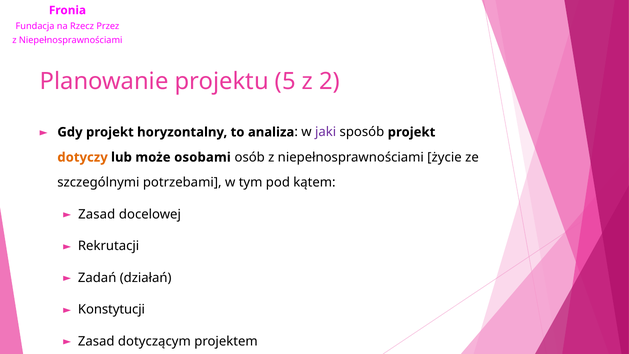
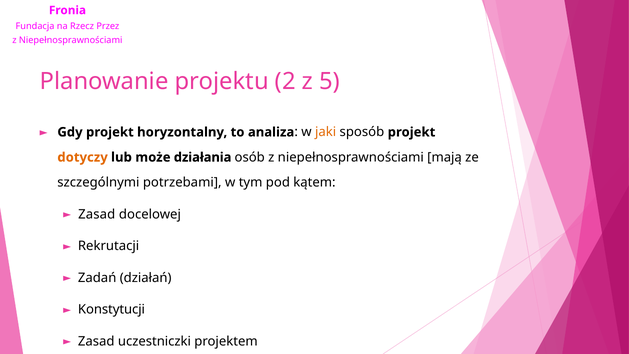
5: 5 -> 2
2: 2 -> 5
jaki colour: purple -> orange
osobami: osobami -> działania
życie: życie -> mają
dotyczącym: dotyczącym -> uczestniczki
